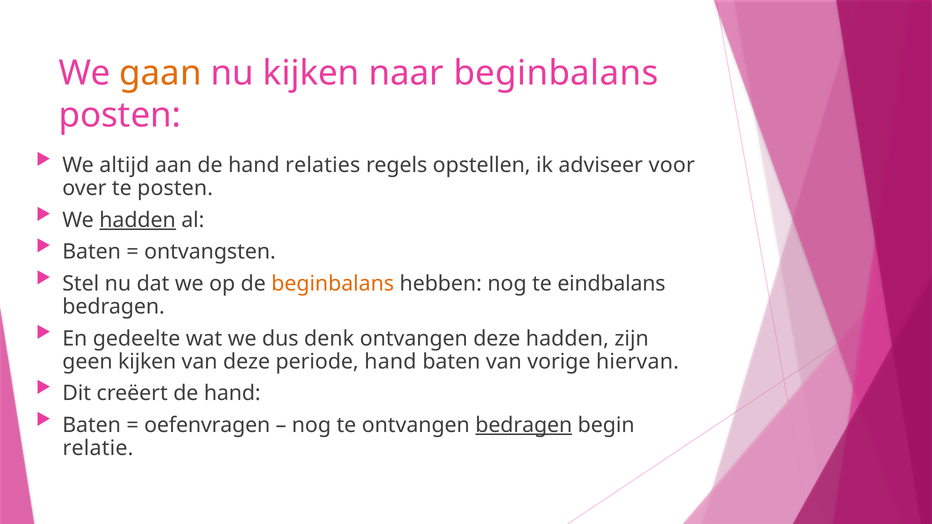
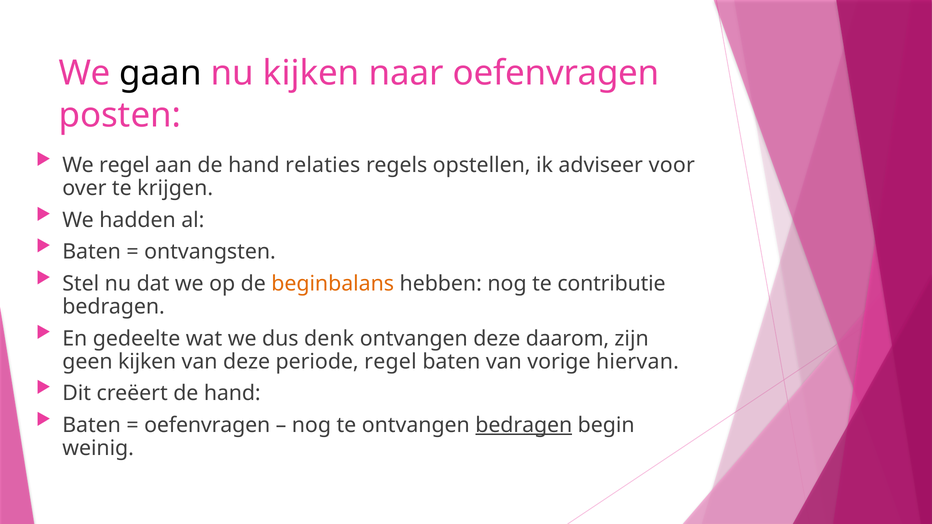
gaan colour: orange -> black
naar beginbalans: beginbalans -> oefenvragen
We altijd: altijd -> regel
te posten: posten -> krijgen
hadden at (138, 220) underline: present -> none
eindbalans: eindbalans -> contributie
deze hadden: hadden -> daarom
periode hand: hand -> regel
relatie: relatie -> weinig
